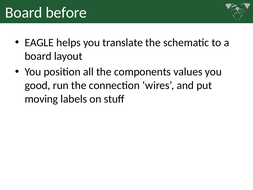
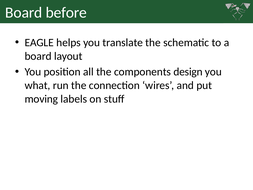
values: values -> design
good: good -> what
